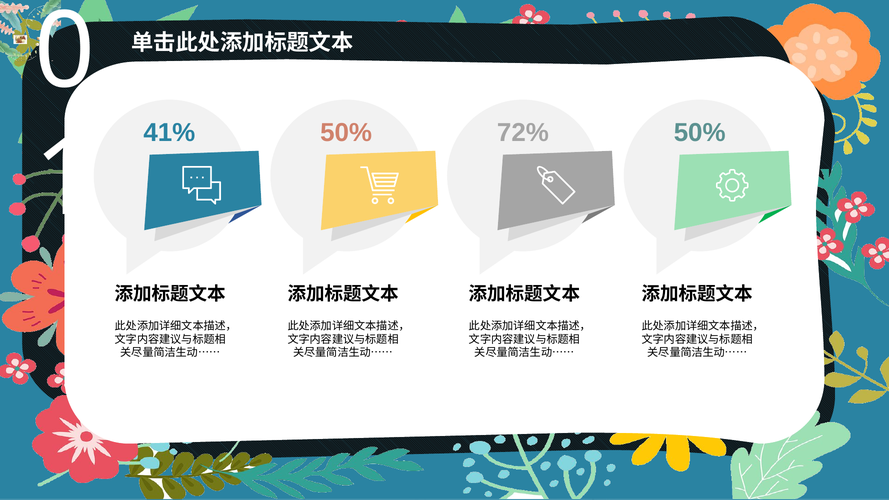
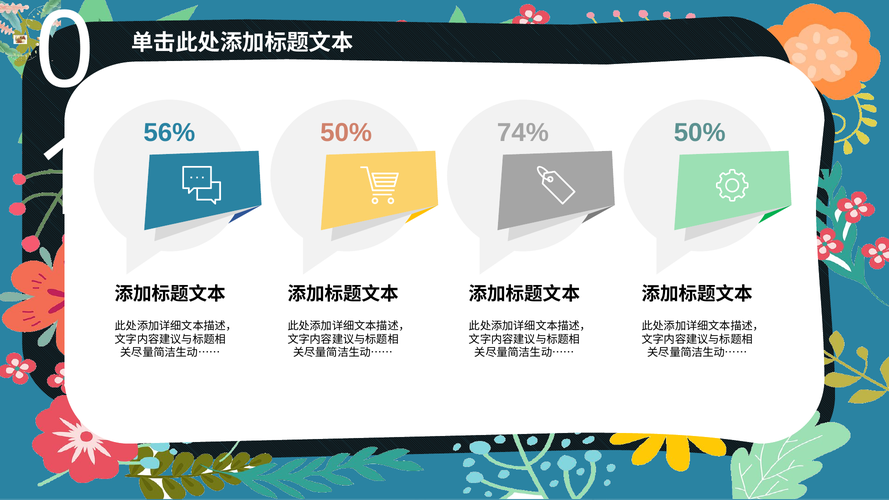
41%: 41% -> 56%
72%: 72% -> 74%
